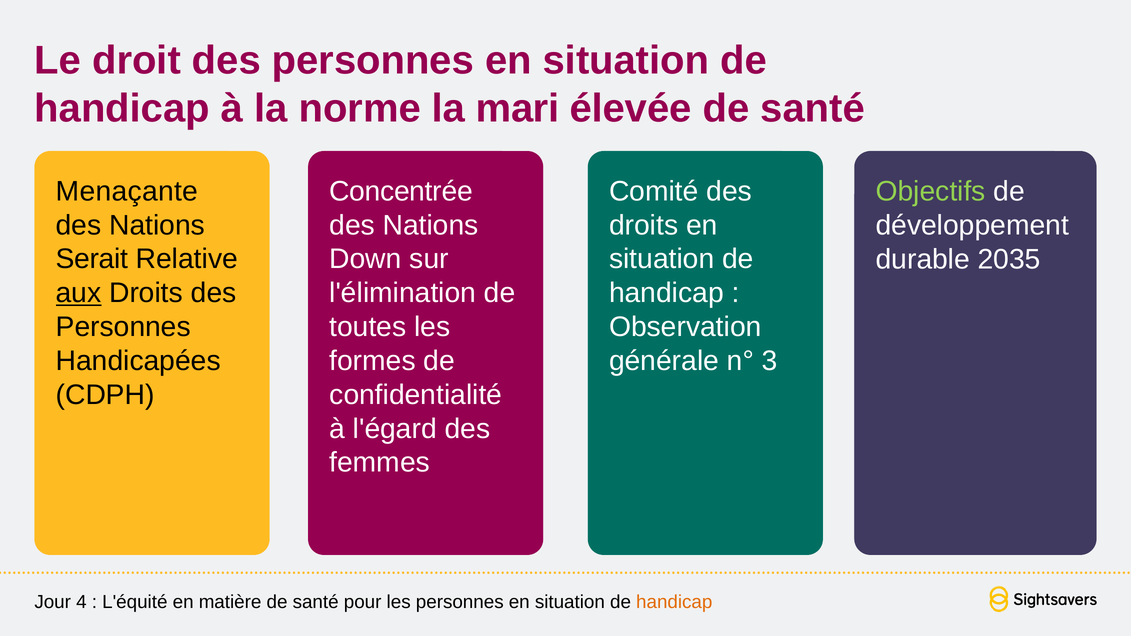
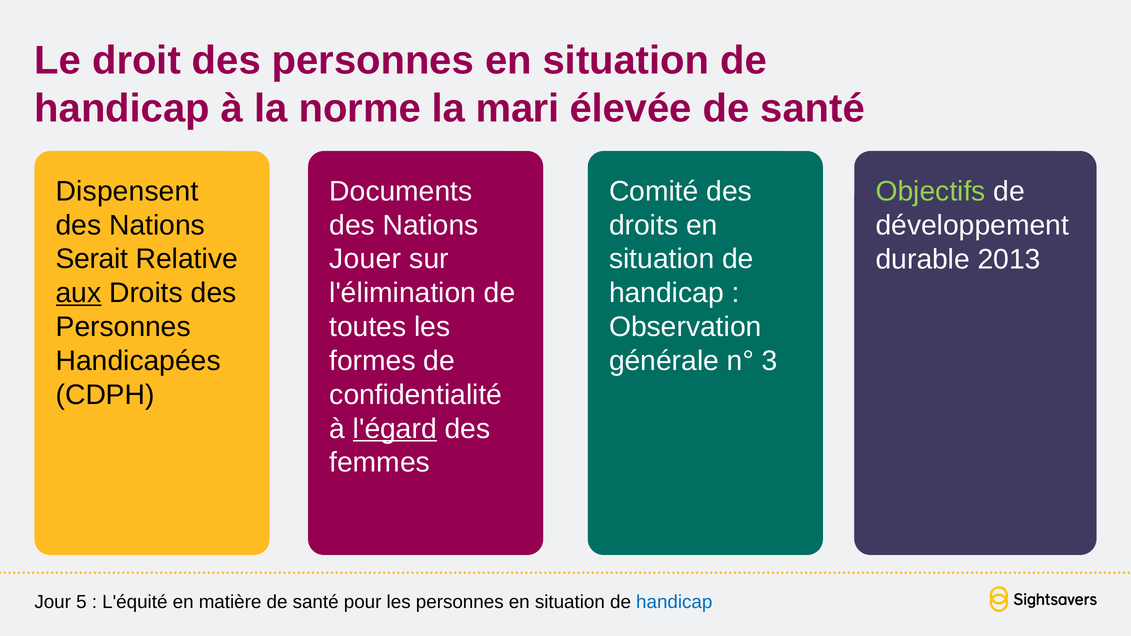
Menaçante: Menaçante -> Dispensent
Concentrée: Concentrée -> Documents
Down: Down -> Jouer
2035: 2035 -> 2013
l'égard underline: none -> present
4: 4 -> 5
handicap at (674, 602) colour: orange -> blue
